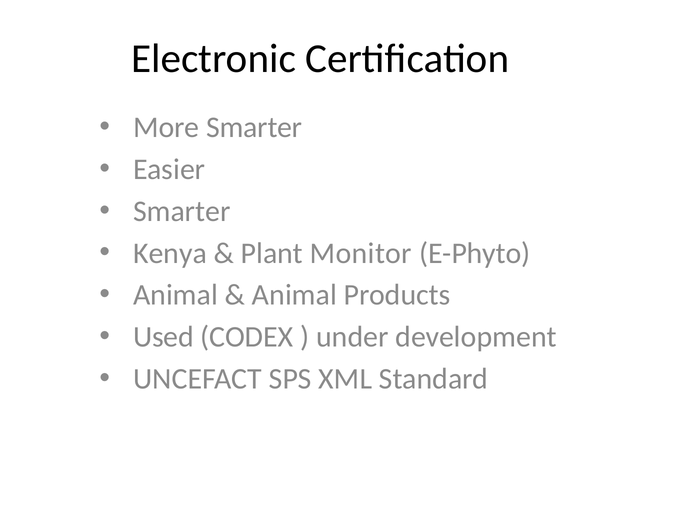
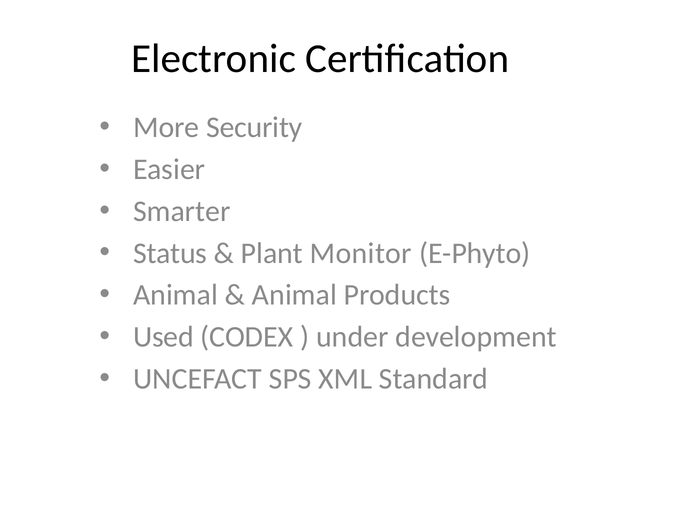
More Smarter: Smarter -> Security
Kenya: Kenya -> Status
